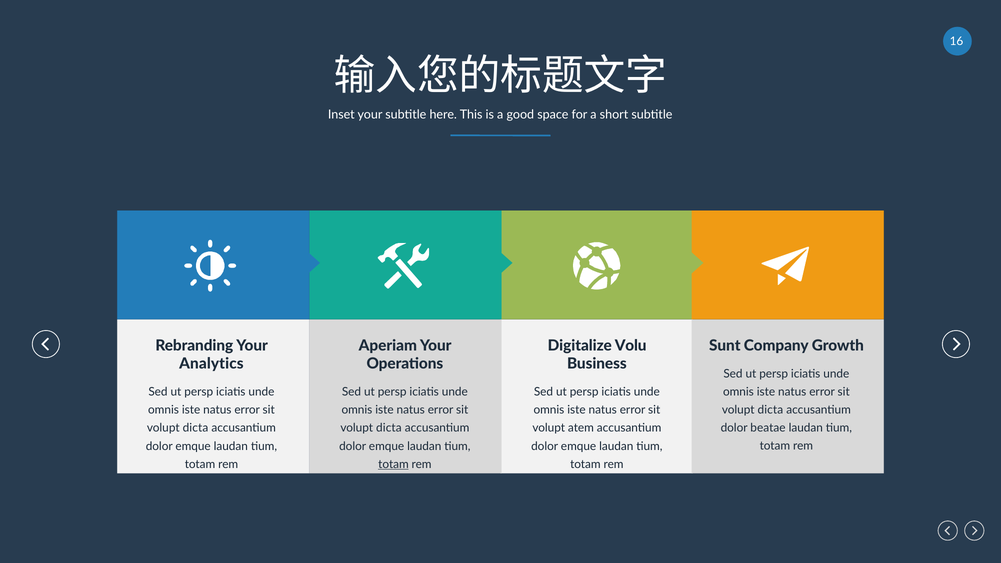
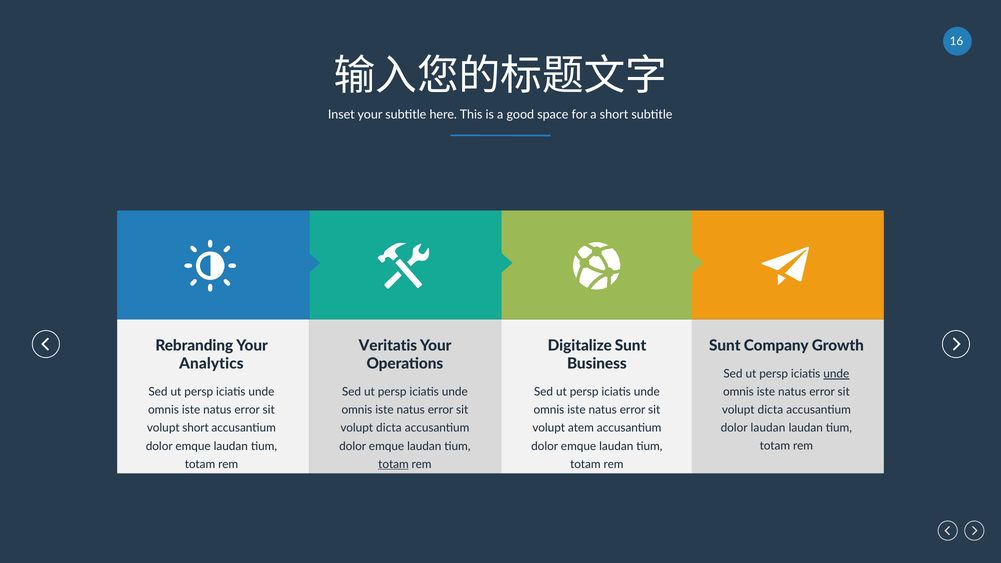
Aperiam: Aperiam -> Veritatis
Digitalize Volu: Volu -> Sunt
unde at (836, 374) underline: none -> present
dicta at (195, 428): dicta -> short
dolor beatae: beatae -> laudan
